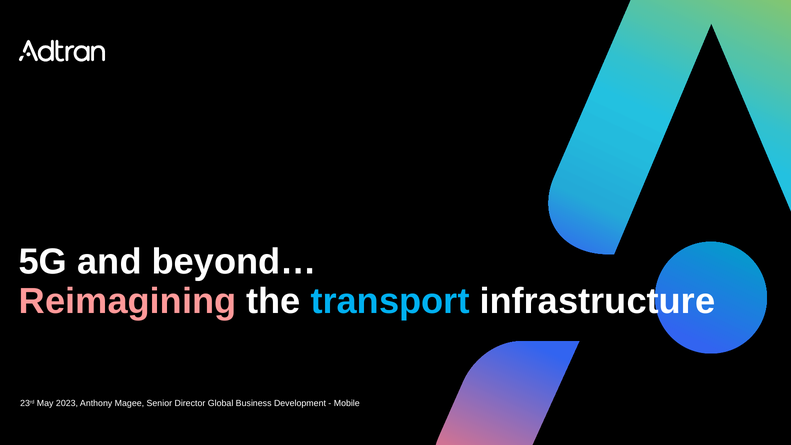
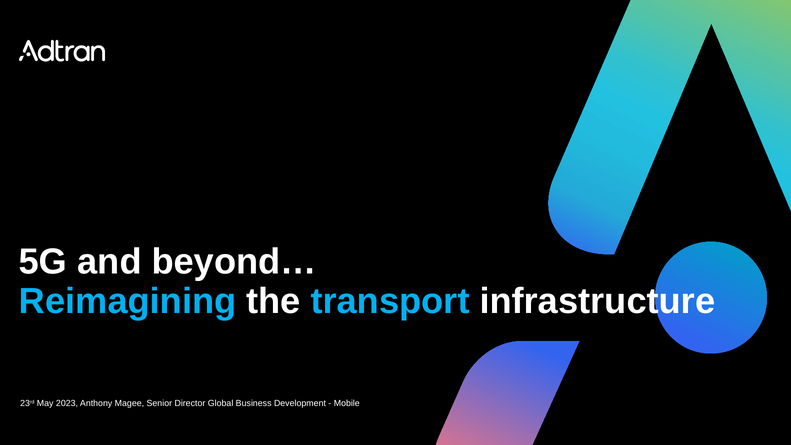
Reimagining colour: pink -> light blue
